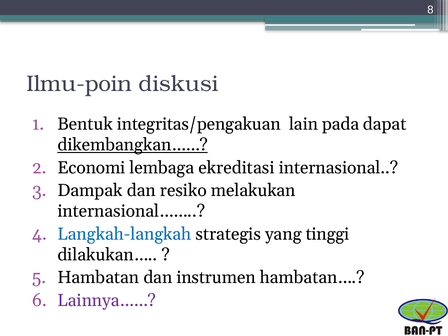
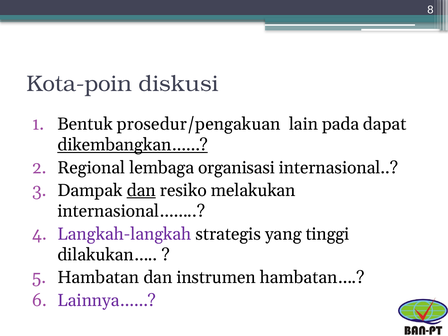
Ilmu-poin: Ilmu-poin -> Kota-poin
integritas/pengakuan: integritas/pengakuan -> prosedur/pengakuan
Economi: Economi -> Regional
ekreditasi: ekreditasi -> organisasi
dan at (141, 190) underline: none -> present
Langkah-langkah colour: blue -> purple
